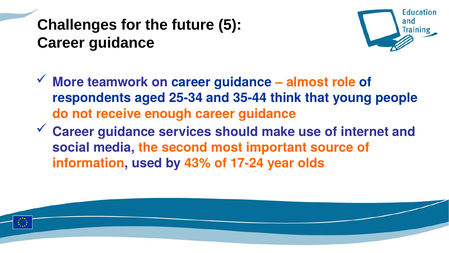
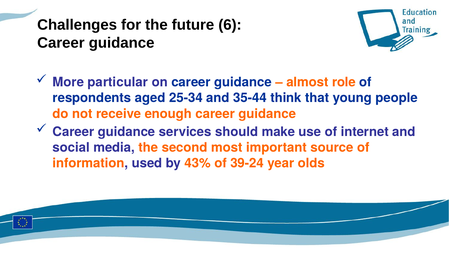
5: 5 -> 6
teamwork: teamwork -> particular
17-24: 17-24 -> 39-24
